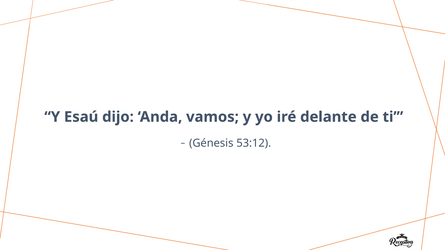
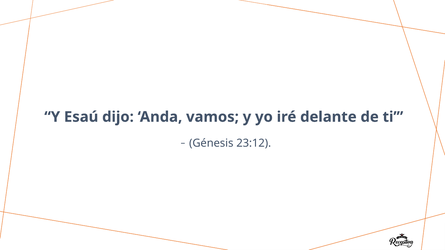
53:12: 53:12 -> 23:12
